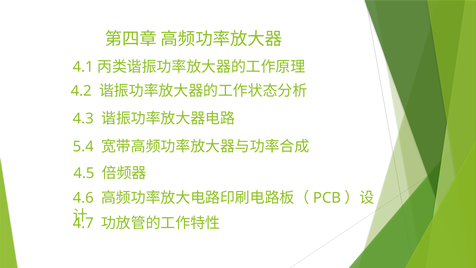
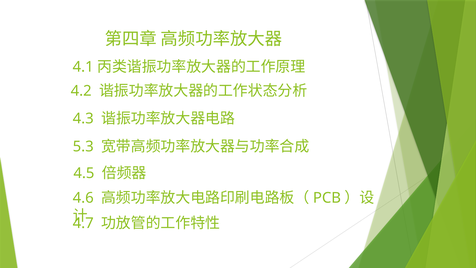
5.4: 5.4 -> 5.3
